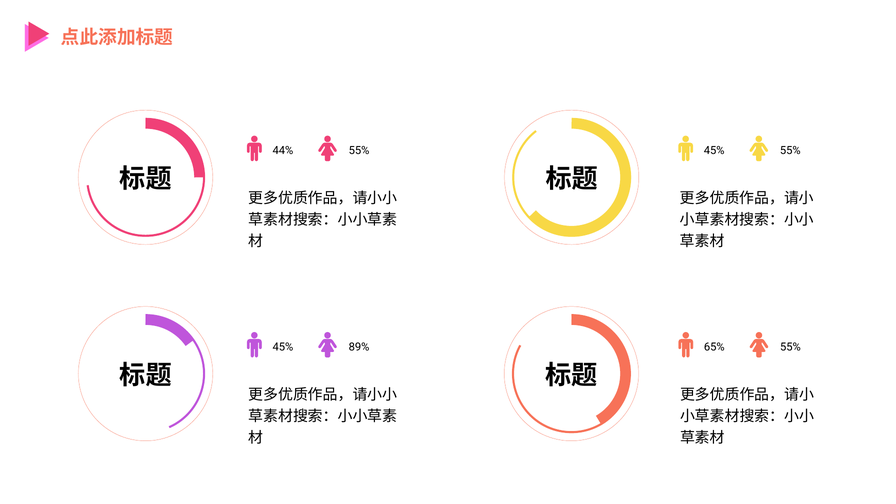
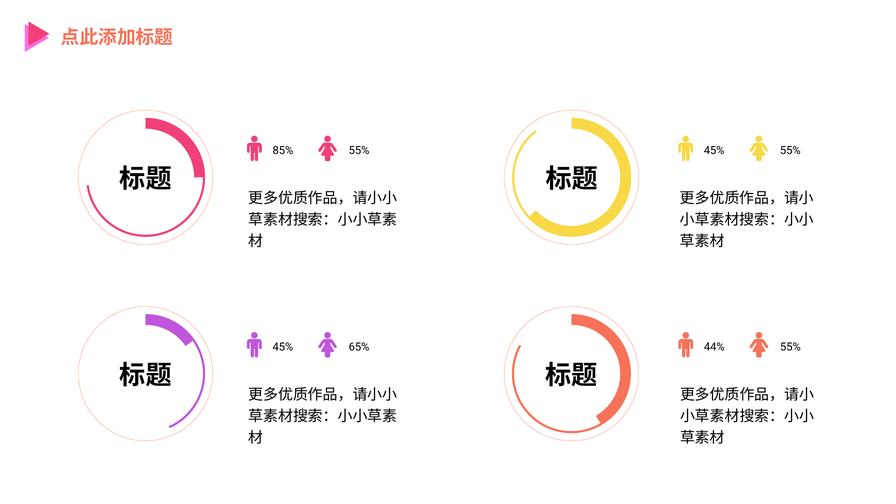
44%: 44% -> 85%
89%: 89% -> 65%
65%: 65% -> 44%
